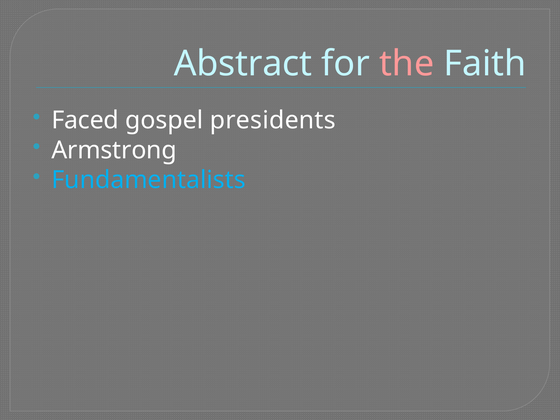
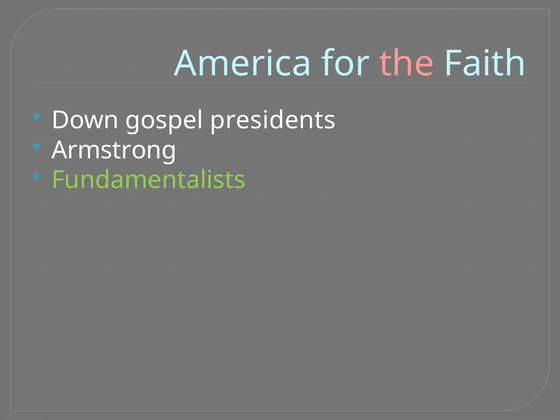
Abstract: Abstract -> America
Faced: Faced -> Down
Fundamentalists colour: light blue -> light green
